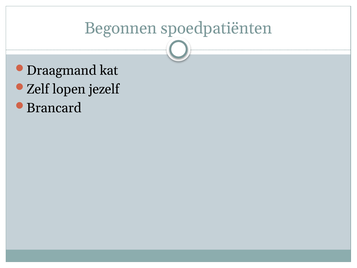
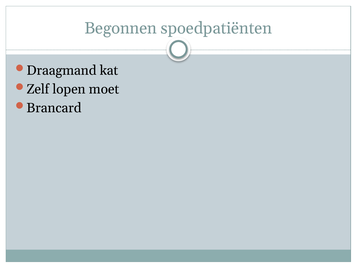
jezelf: jezelf -> moet
